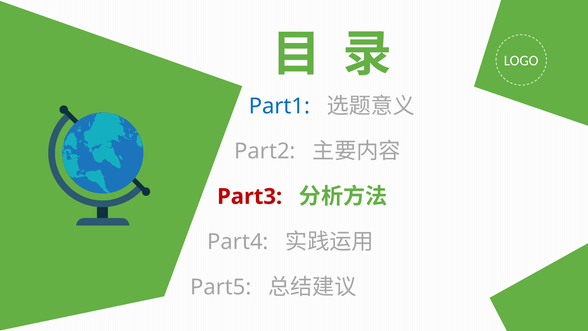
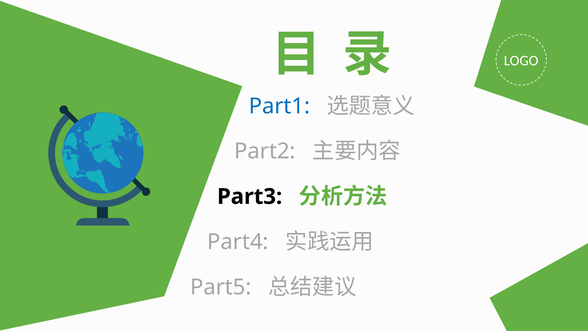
Part3 colour: red -> black
